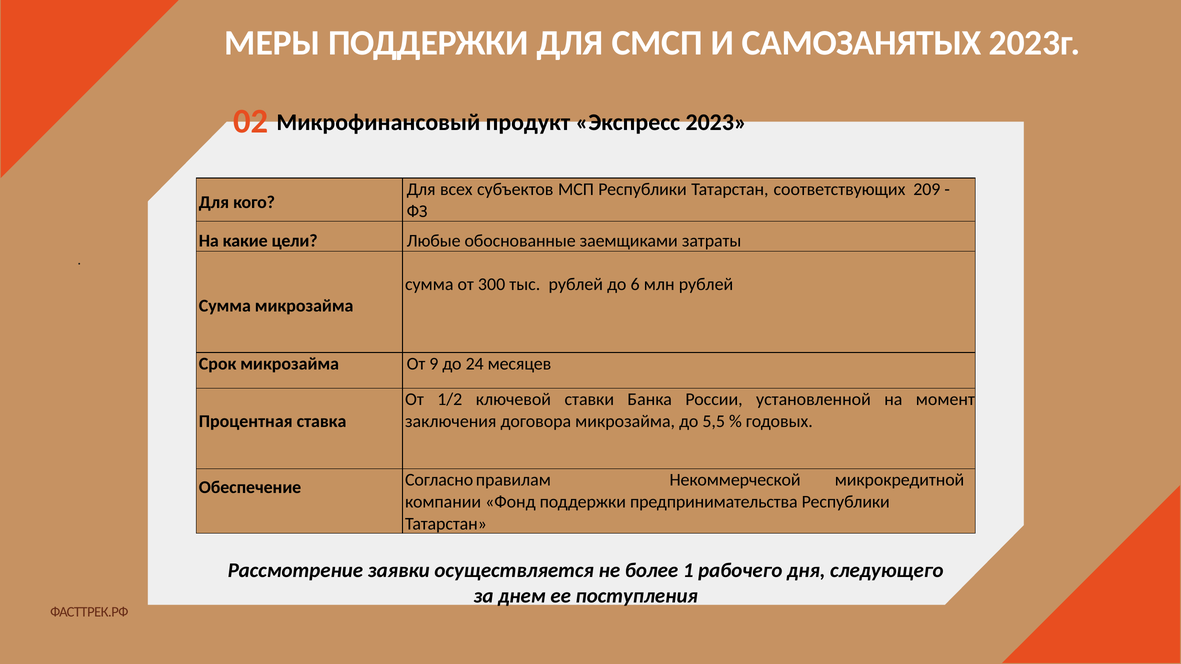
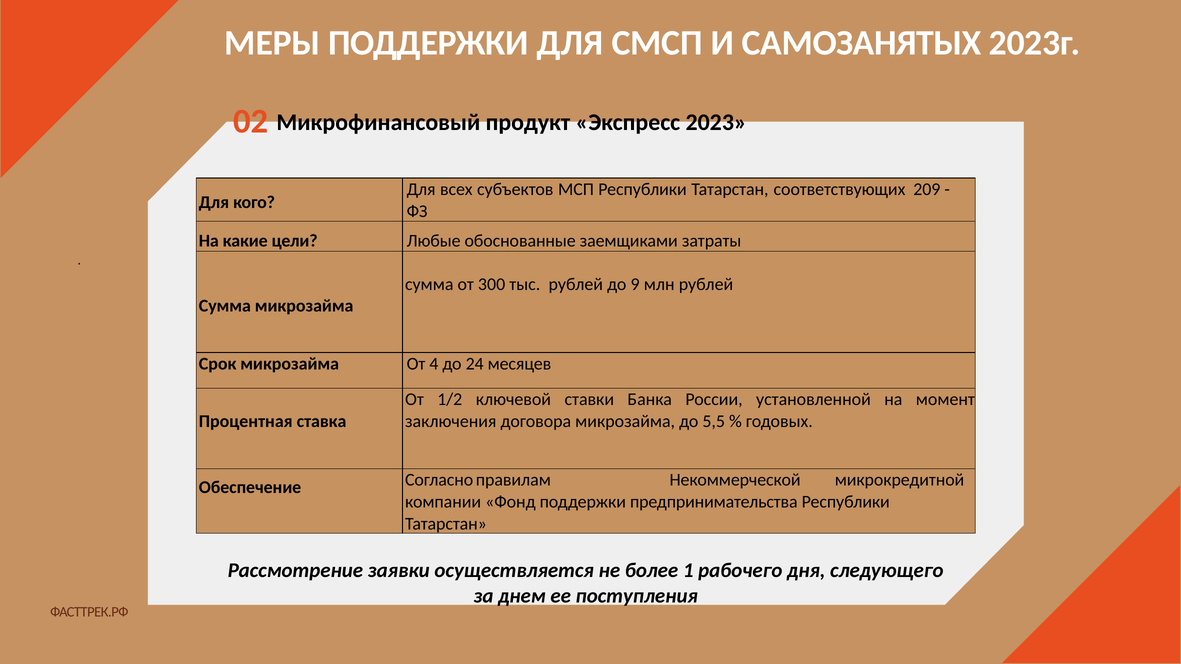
6: 6 -> 9
9: 9 -> 4
